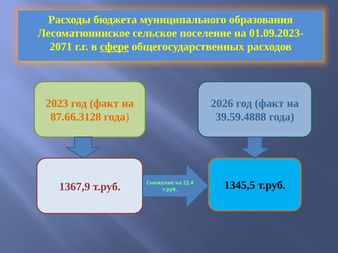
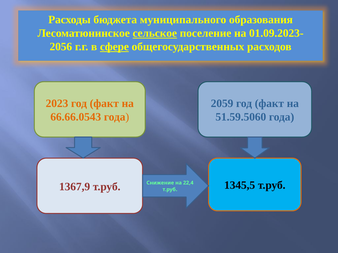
сельское underline: none -> present
2071: 2071 -> 2056
2026: 2026 -> 2059
87.66.3128: 87.66.3128 -> 66.66.0543
39.59.4888: 39.59.4888 -> 51.59.5060
